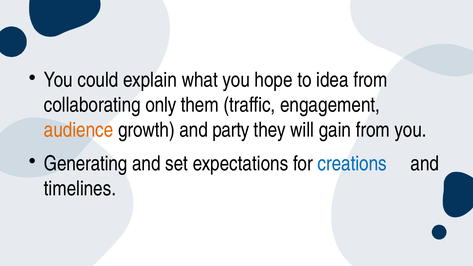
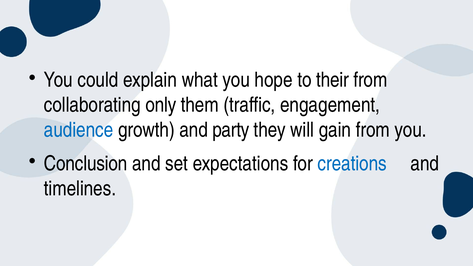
idea: idea -> their
audience colour: orange -> blue
Generating: Generating -> Conclusion
